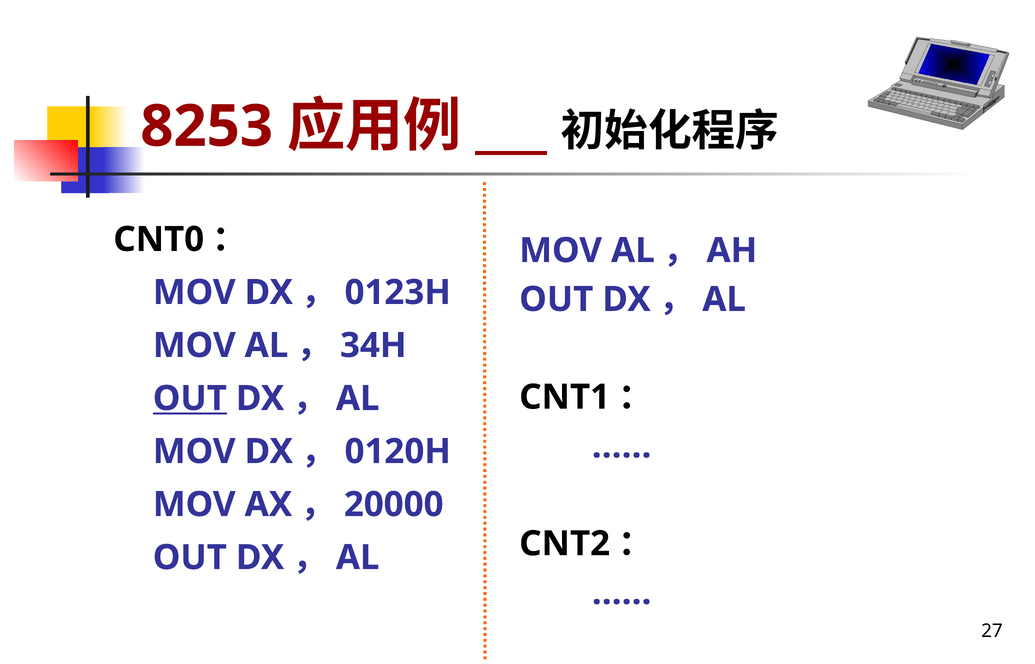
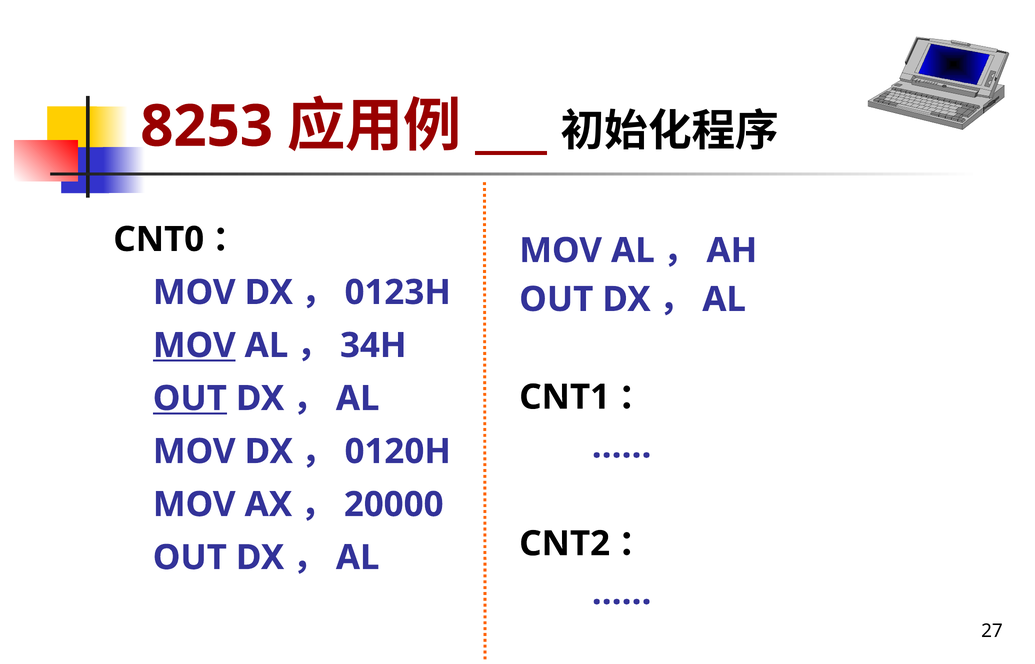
MOV at (194, 345) underline: none -> present
